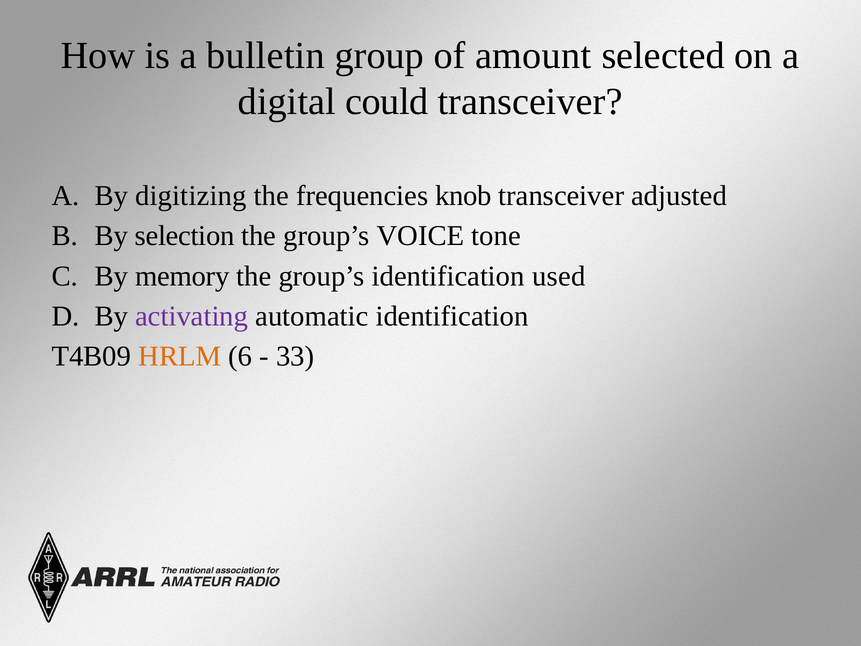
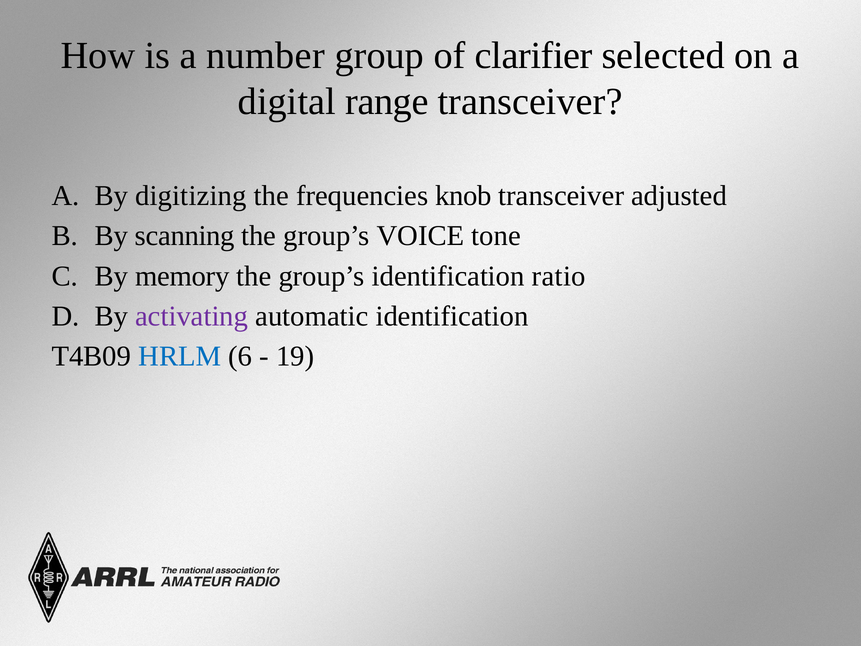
bulletin: bulletin -> number
amount: amount -> clarifier
could: could -> range
selection: selection -> scanning
used: used -> ratio
HRLM colour: orange -> blue
33: 33 -> 19
